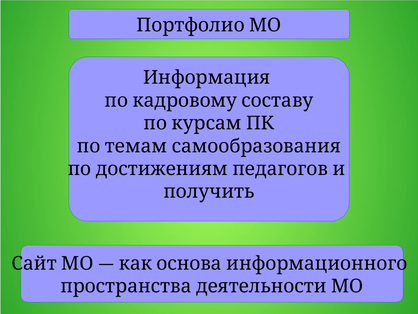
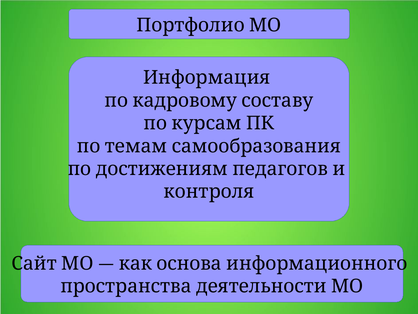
получить: получить -> контроля
